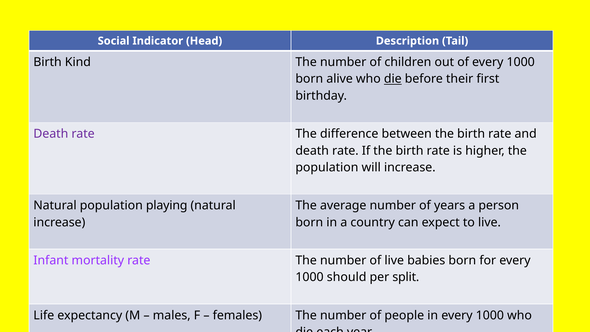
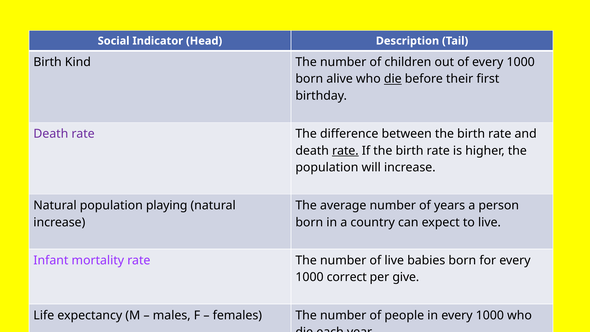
rate at (345, 151) underline: none -> present
should: should -> correct
split: split -> give
